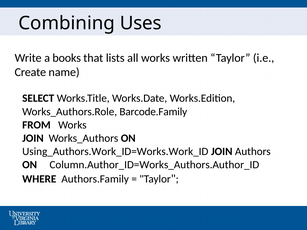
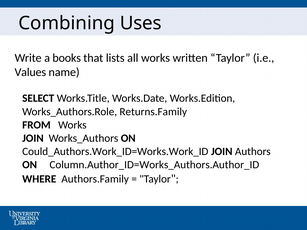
Create: Create -> Values
Barcode.Family: Barcode.Family -> Returns.Family
Using_Authors.Work_ID=Works.Work_ID: Using_Authors.Work_ID=Works.Work_ID -> Could_Authors.Work_ID=Works.Work_ID
